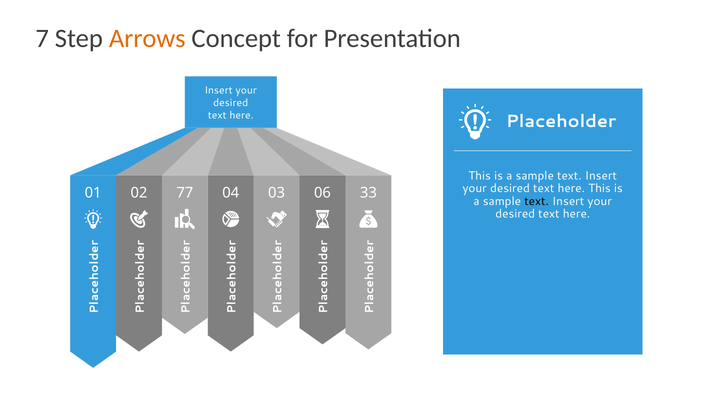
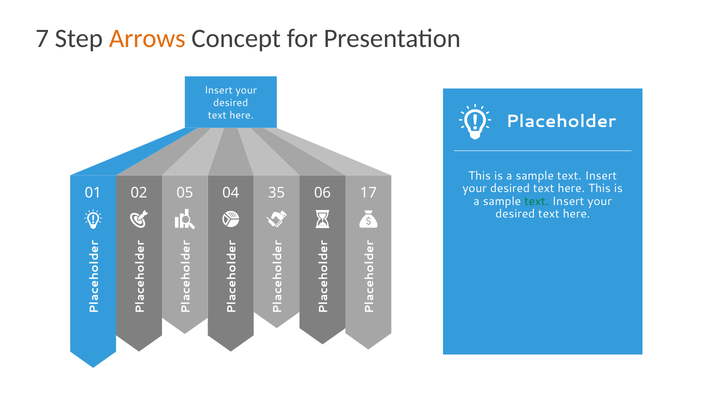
77: 77 -> 05
03: 03 -> 35
33: 33 -> 17
text at (537, 201) colour: black -> green
